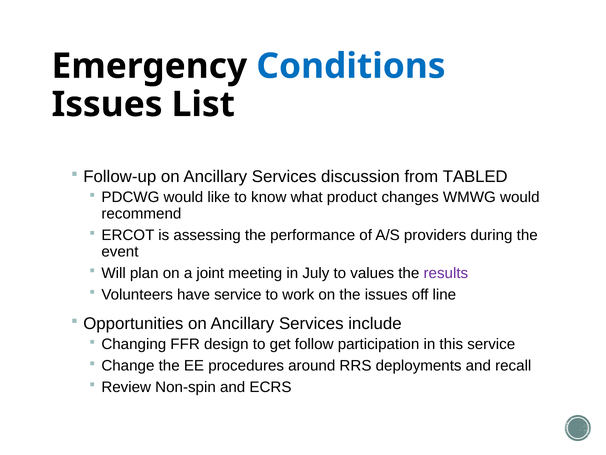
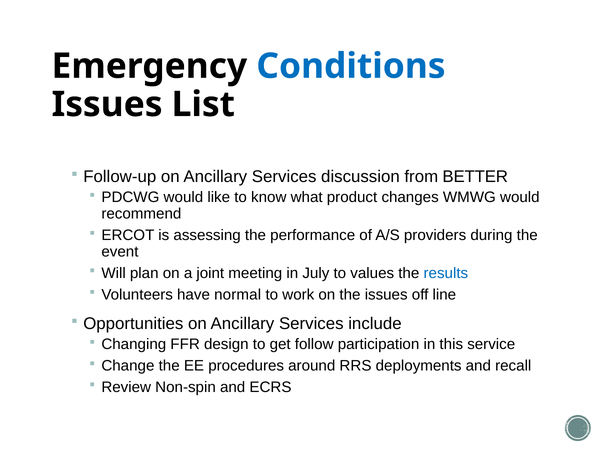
TABLED: TABLED -> BETTER
results colour: purple -> blue
have service: service -> normal
